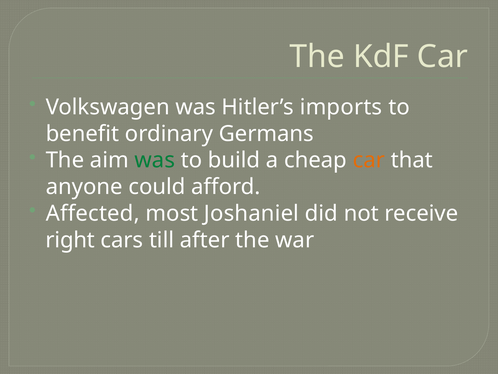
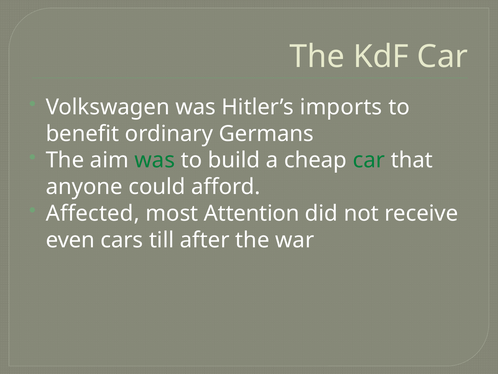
car at (369, 160) colour: orange -> green
Joshaniel: Joshaniel -> Attention
right: right -> even
